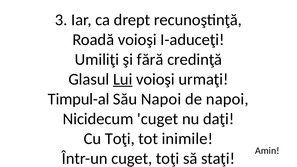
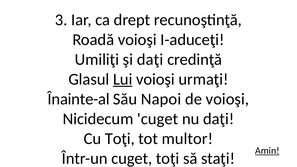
şi fără: fără -> daţi
Timpul-al: Timpul-al -> Înainte-al
de napoi: napoi -> voioşi
inimile: inimile -> multor
Amin underline: none -> present
